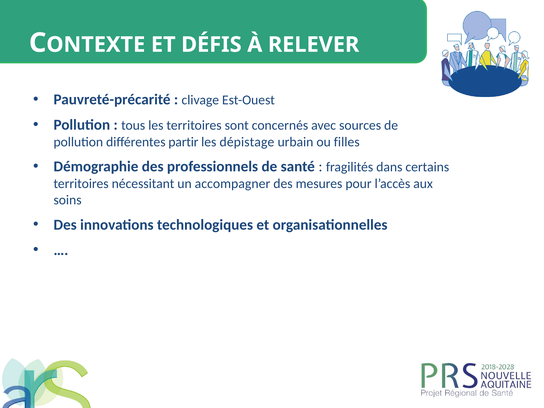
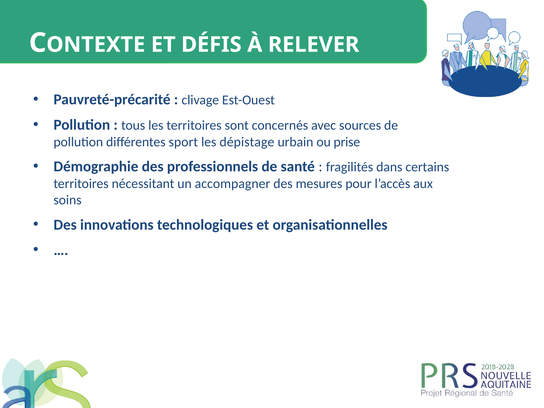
partir: partir -> sport
filles: filles -> prise
